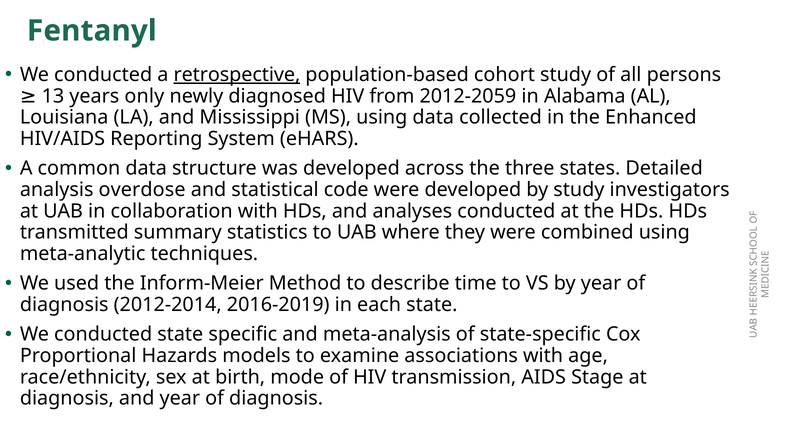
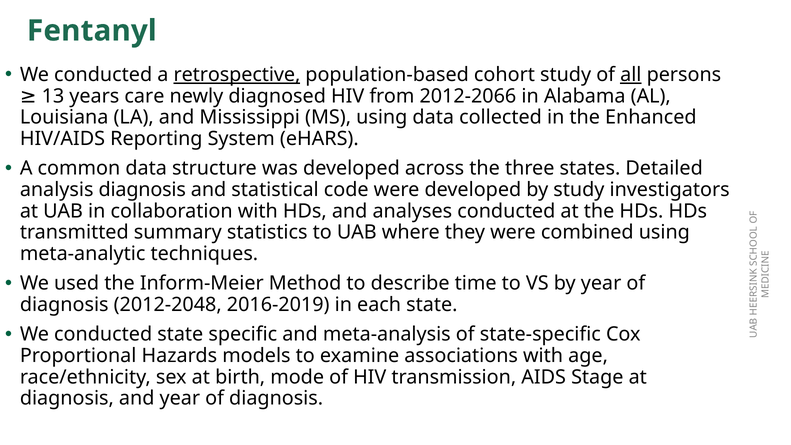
all underline: none -> present
only: only -> care
2012-2059: 2012-2059 -> 2012-2066
analysis overdose: overdose -> diagnosis
2012-2014: 2012-2014 -> 2012-2048
